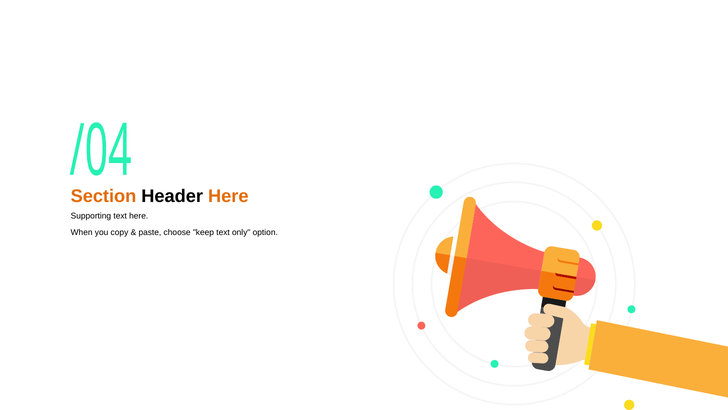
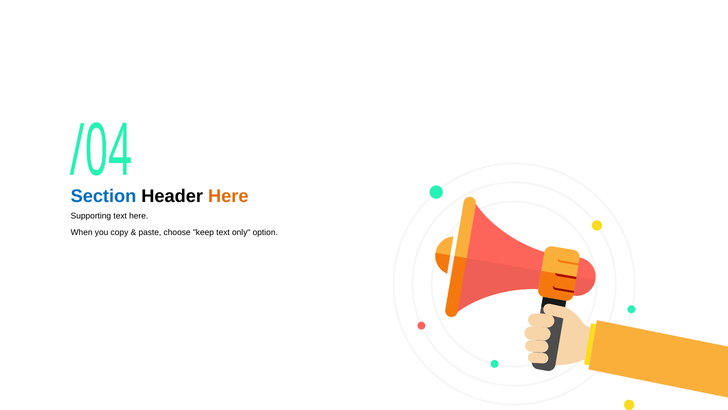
Section colour: orange -> blue
